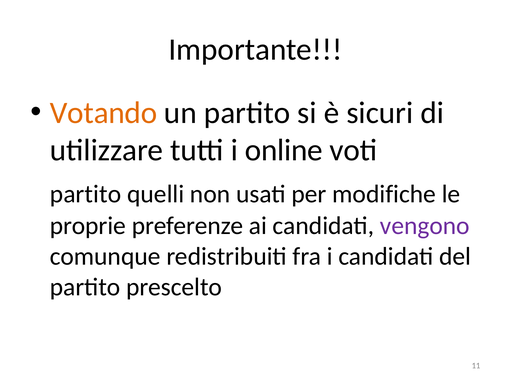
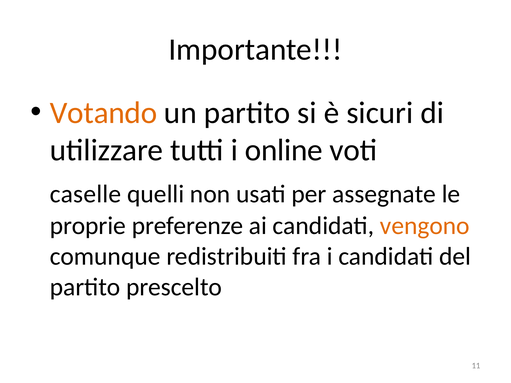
partito at (86, 194): partito -> caselle
modifiche: modifiche -> assegnate
vengono colour: purple -> orange
